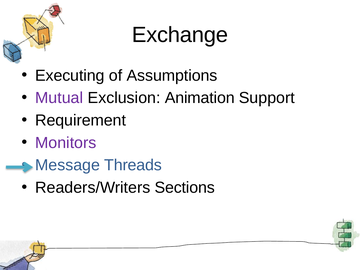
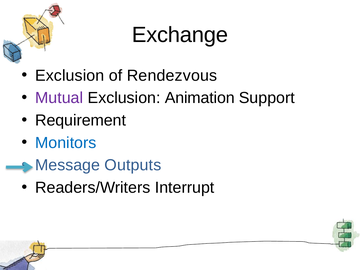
Executing at (70, 76): Executing -> Exclusion
Assumptions: Assumptions -> Rendezvous
Monitors colour: purple -> blue
Threads: Threads -> Outputs
Sections: Sections -> Interrupt
